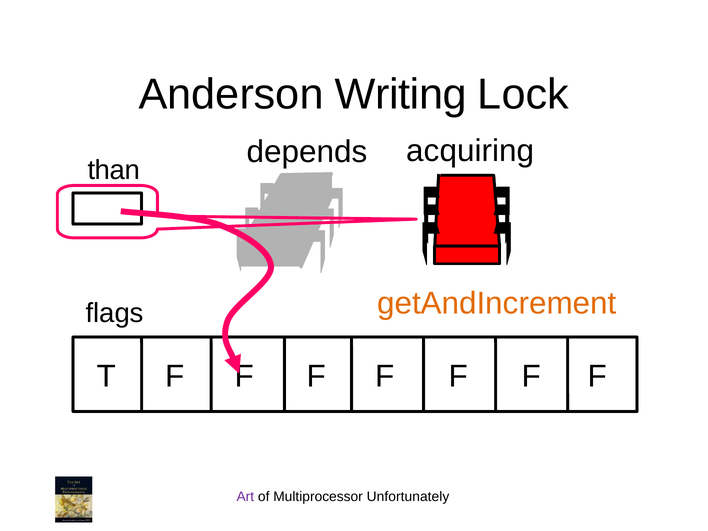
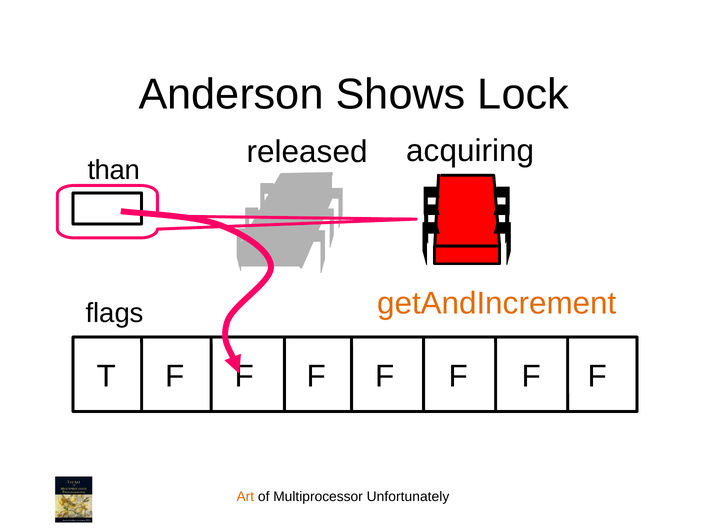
Writing: Writing -> Shows
depends: depends -> released
Art colour: purple -> orange
